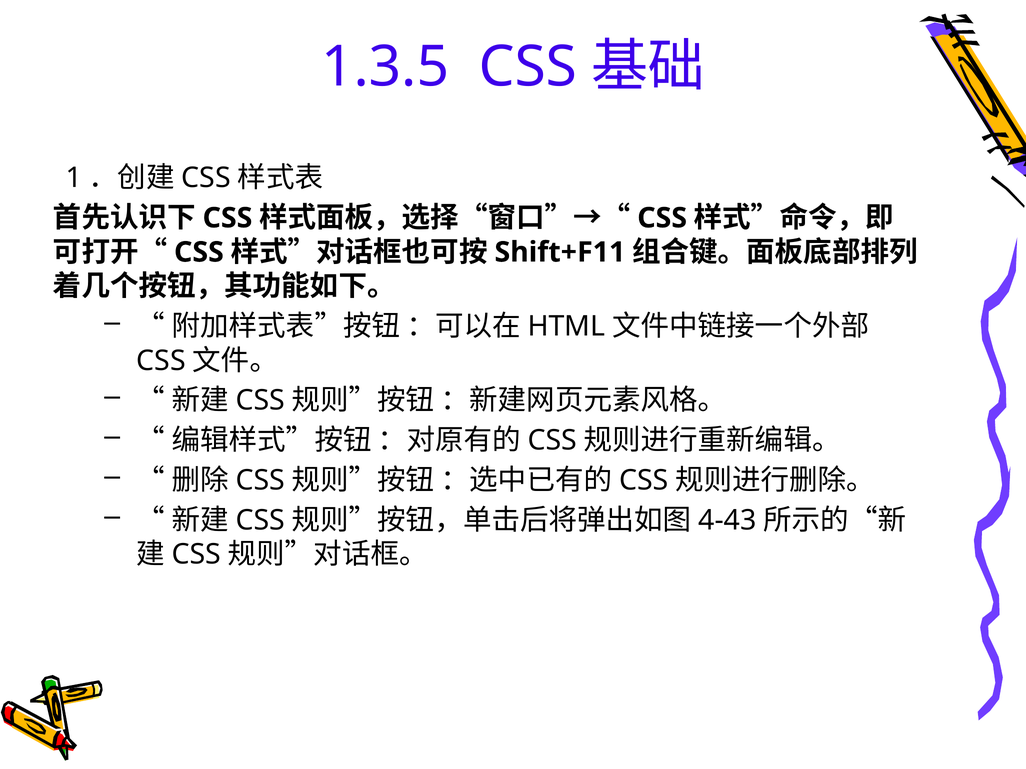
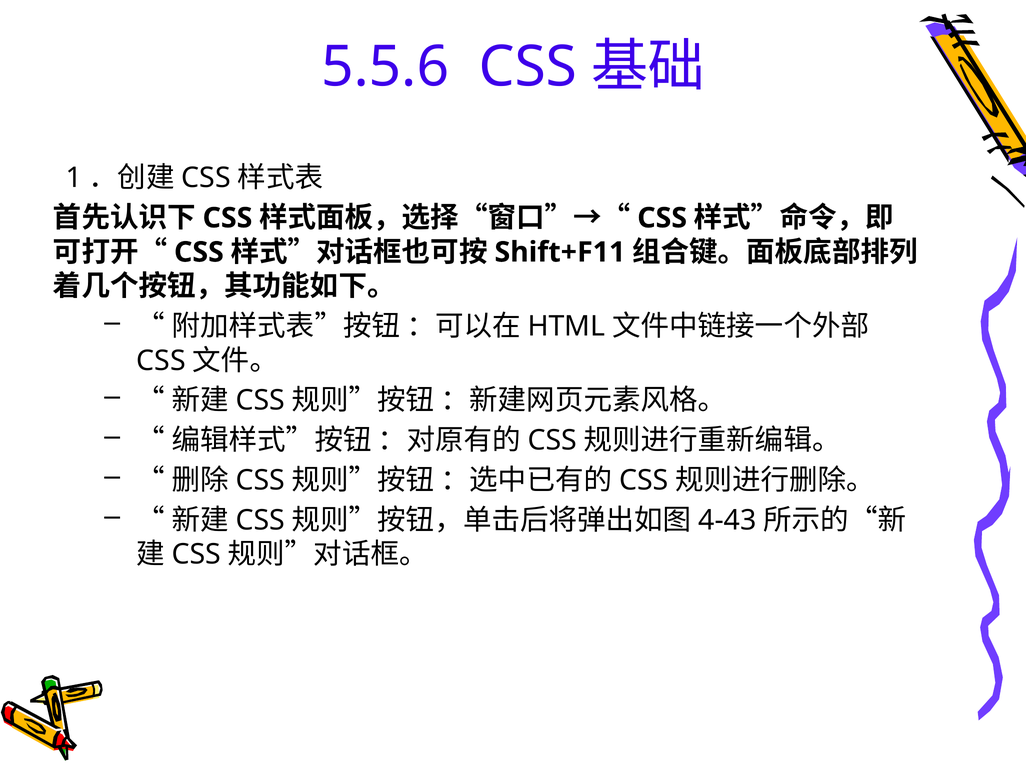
1.3.5: 1.3.5 -> 5.5.6
